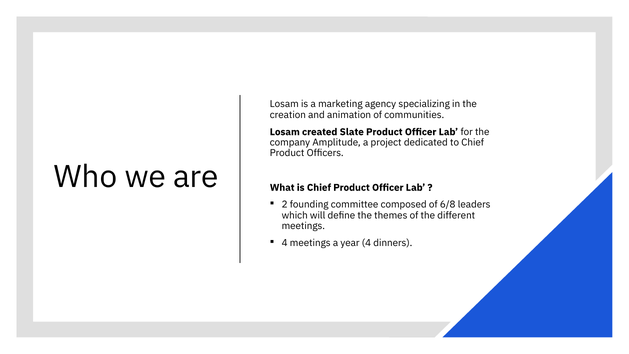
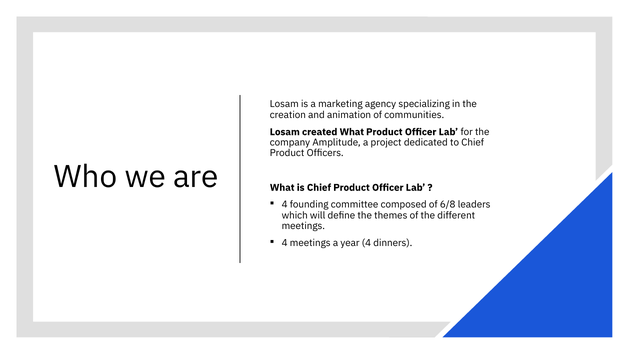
created Slate: Slate -> What
2 at (285, 205): 2 -> 4
